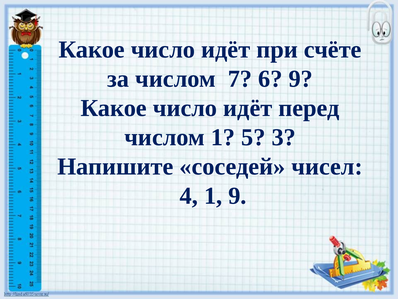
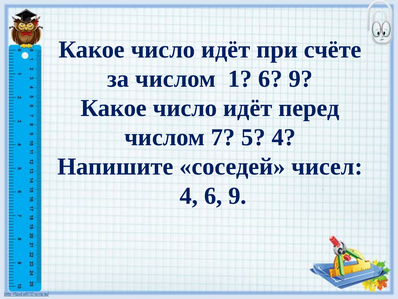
7: 7 -> 1
числом 1: 1 -> 7
5 3: 3 -> 4
4 1: 1 -> 6
